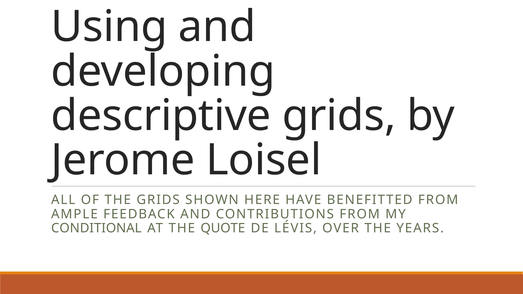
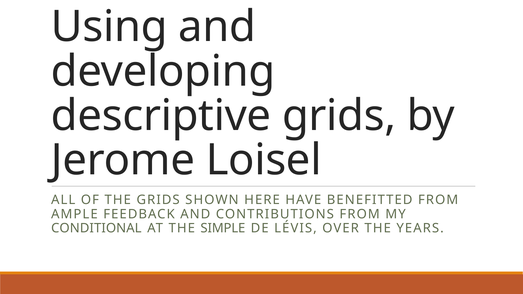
QUOTE: QUOTE -> SIMPLE
